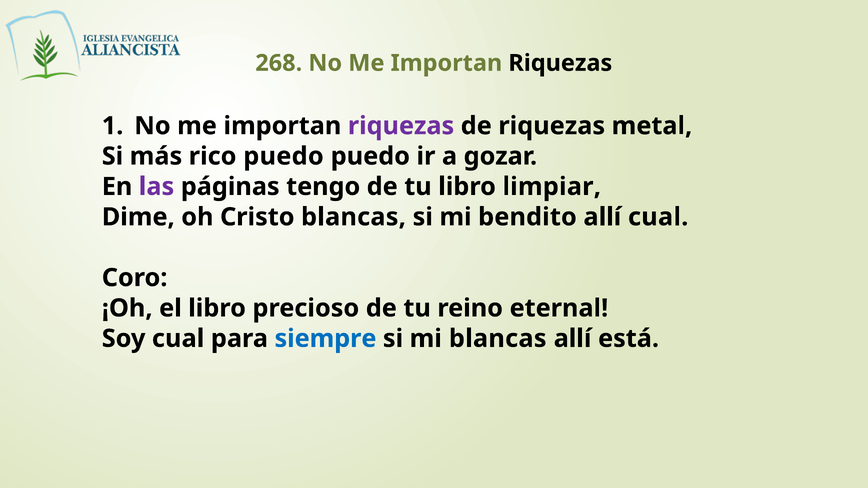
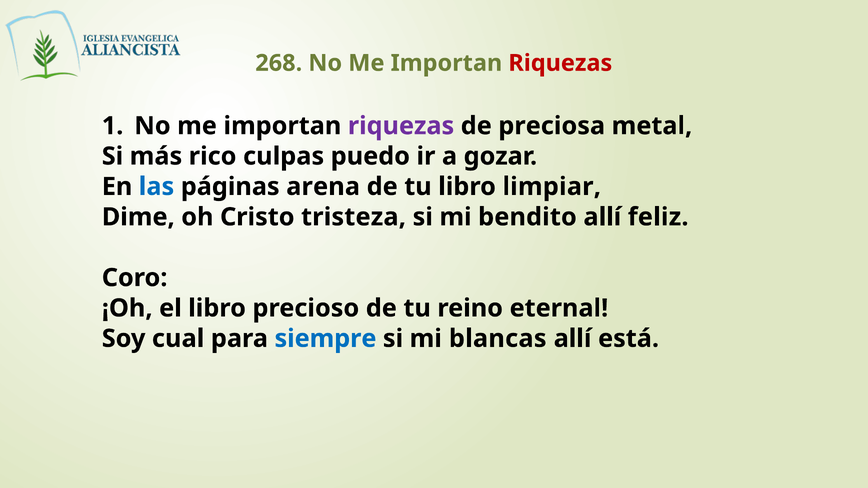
Riquezas at (560, 63) colour: black -> red
de riquezas: riquezas -> preciosa
rico puedo: puedo -> culpas
las colour: purple -> blue
tengo: tengo -> arena
Cristo blancas: blancas -> tristeza
allí cual: cual -> feliz
